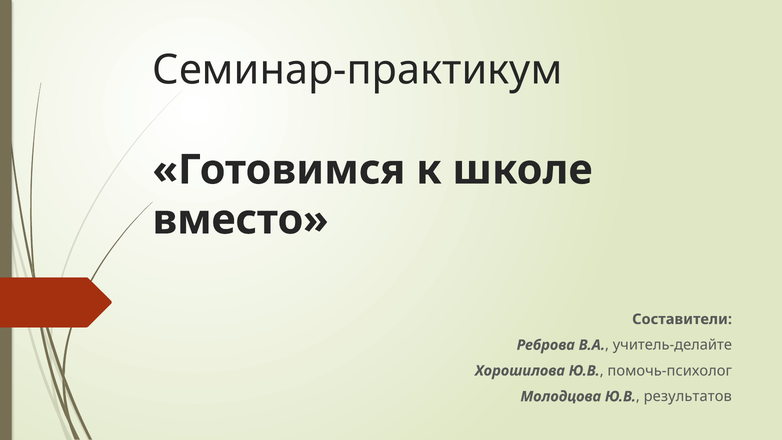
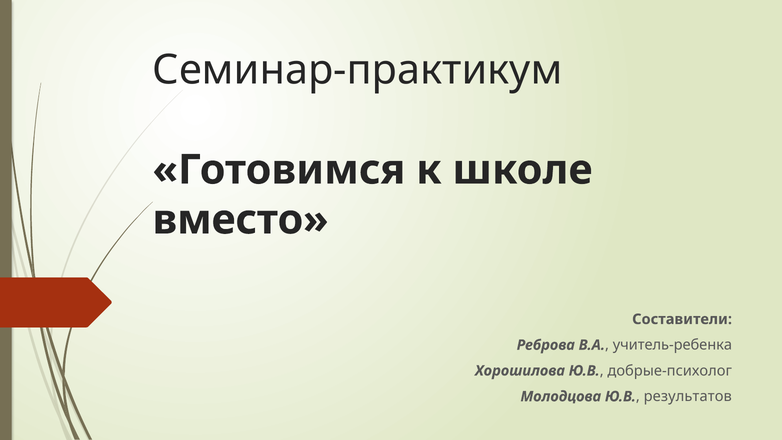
учитель-делайте: учитель-делайте -> учитель-ребенка
помочь-психолог: помочь-психолог -> добрые-психолог
